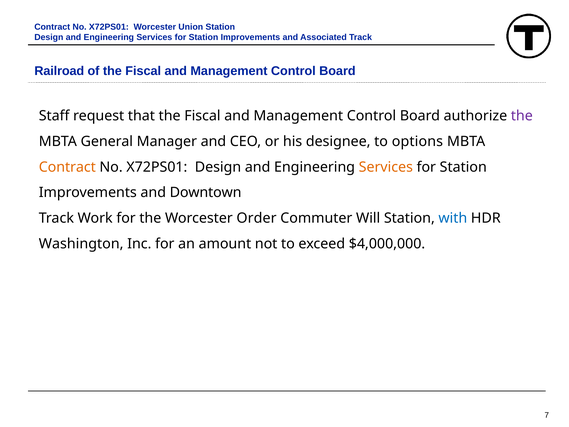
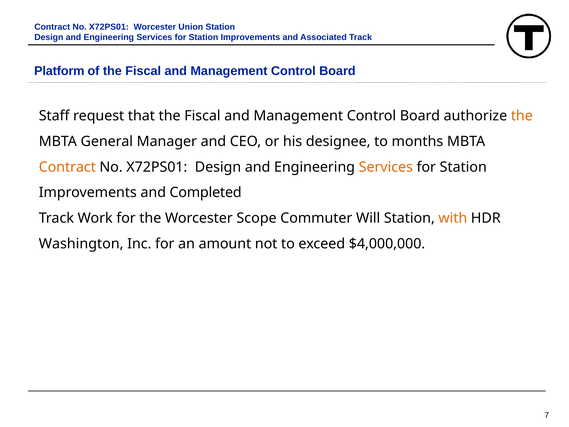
Railroad: Railroad -> Platform
the at (522, 116) colour: purple -> orange
options: options -> months
Downtown: Downtown -> Completed
Order: Order -> Scope
with colour: blue -> orange
